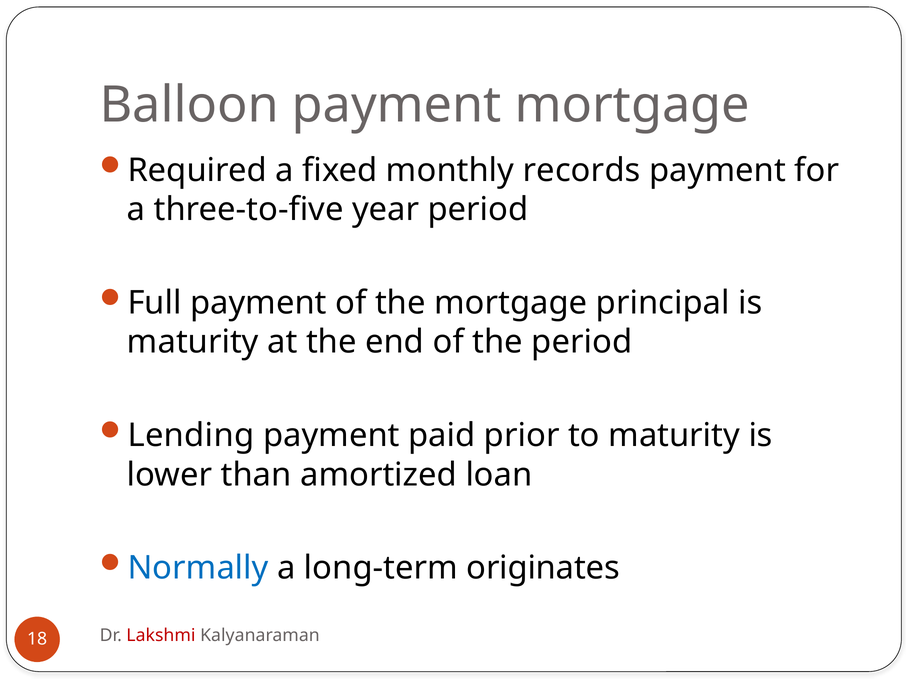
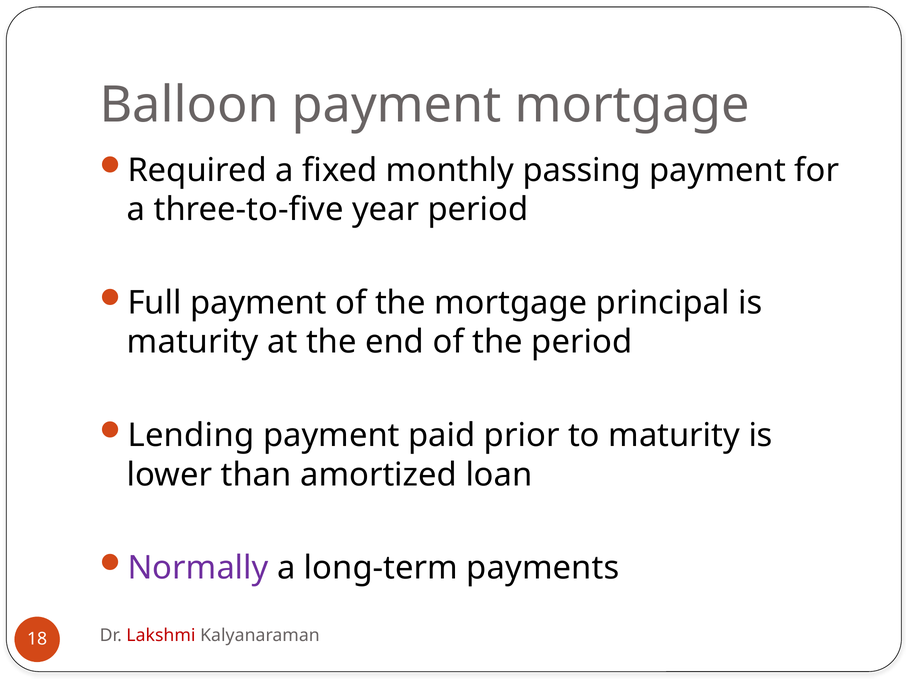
records: records -> passing
Normally colour: blue -> purple
originates: originates -> payments
